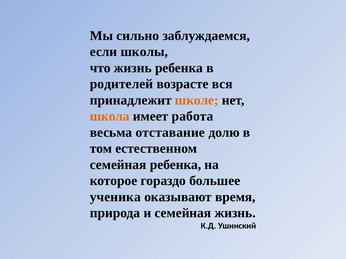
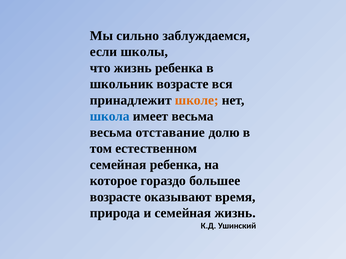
родителей: родителей -> школьник
школа colour: orange -> blue
имеет работа: работа -> весьма
ученика at (115, 197): ученика -> возрасте
